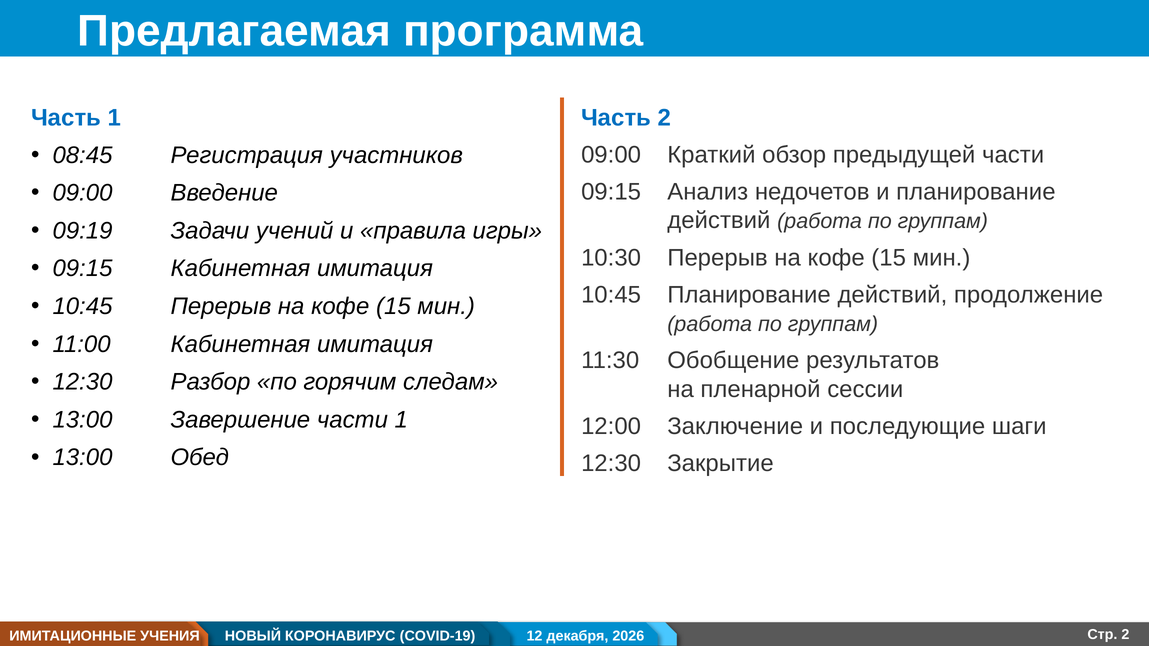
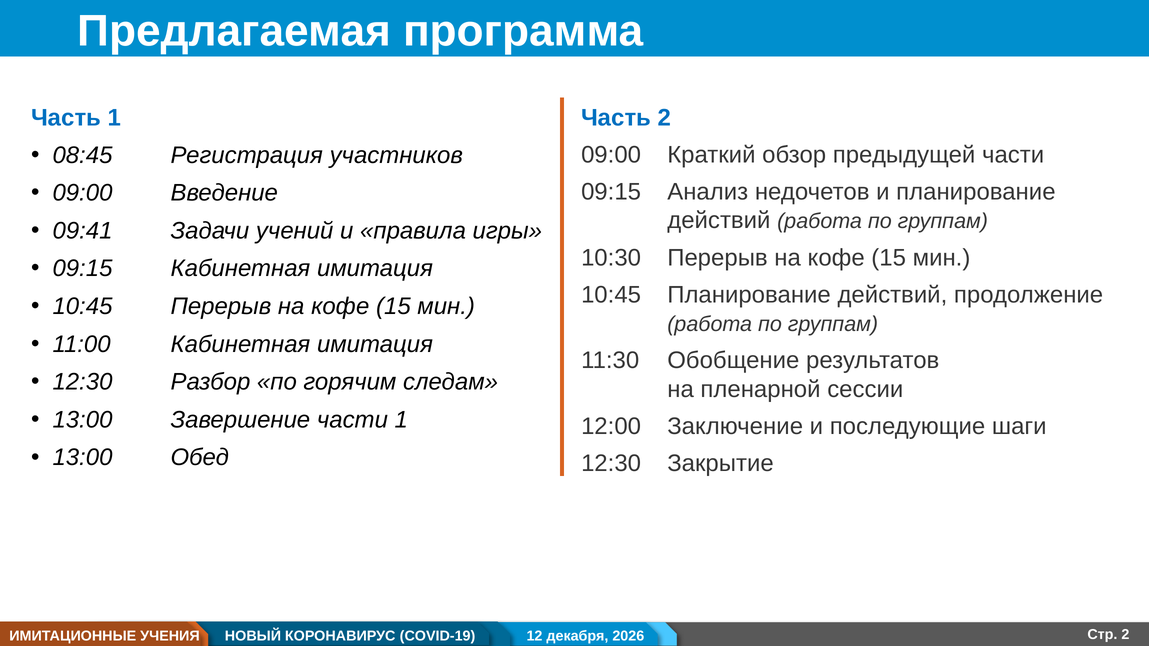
09:19: 09:19 -> 09:41
